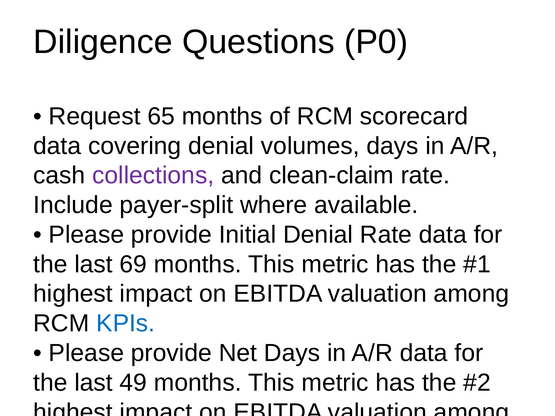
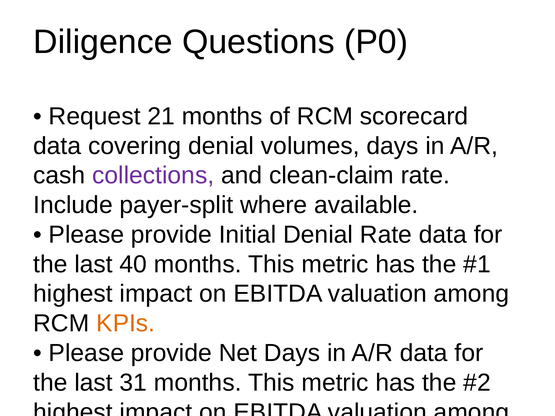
65: 65 -> 21
69: 69 -> 40
KPIs at (126, 324) colour: blue -> orange
49: 49 -> 31
